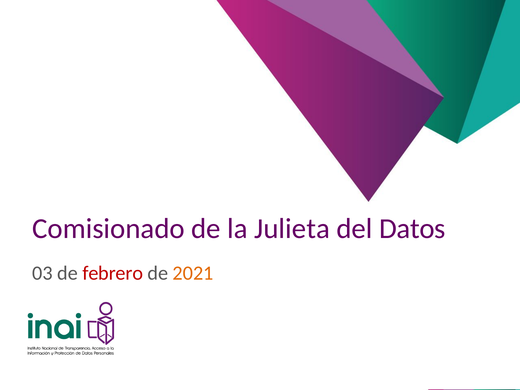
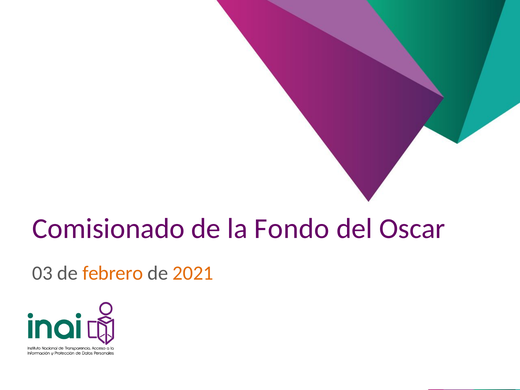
Julieta: Julieta -> Fondo
Datos: Datos -> Oscar
febrero colour: red -> orange
